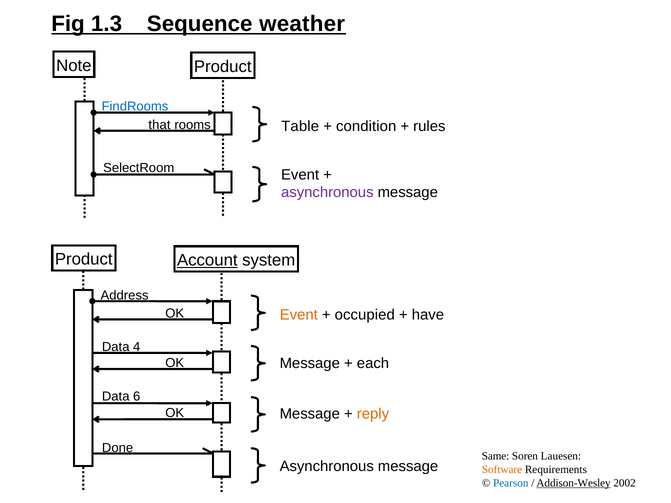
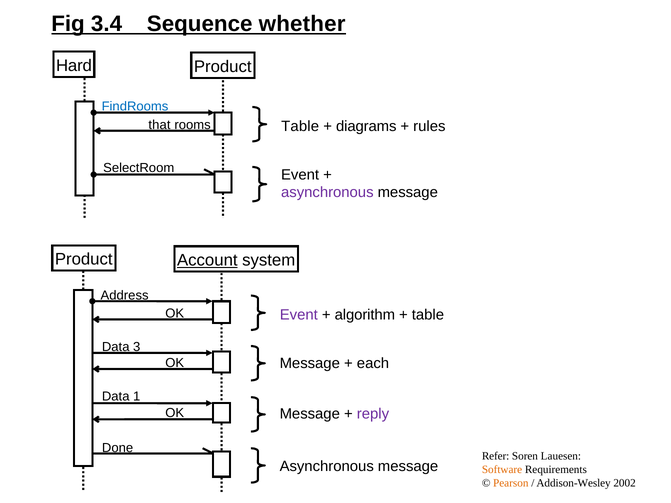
1.3: 1.3 -> 3.4
weather: weather -> whether
Note: Note -> Hard
condition: condition -> diagrams
Event at (299, 315) colour: orange -> purple
occupied: occupied -> algorithm
have at (428, 315): have -> table
4: 4 -> 3
6: 6 -> 1
reply colour: orange -> purple
Same: Same -> Refer
Pearson colour: blue -> orange
Addison-Wesley underline: present -> none
